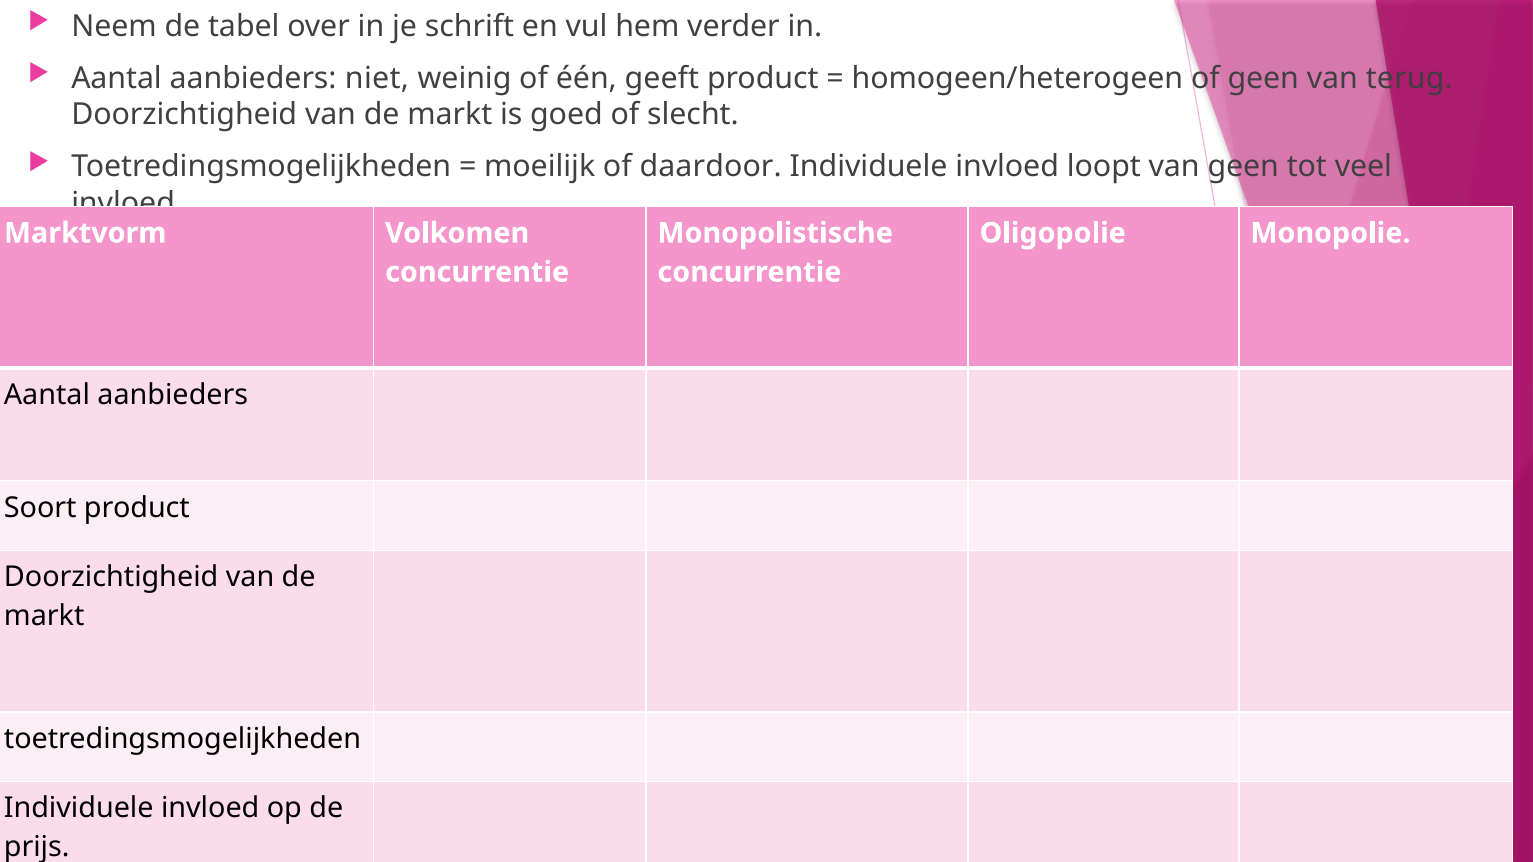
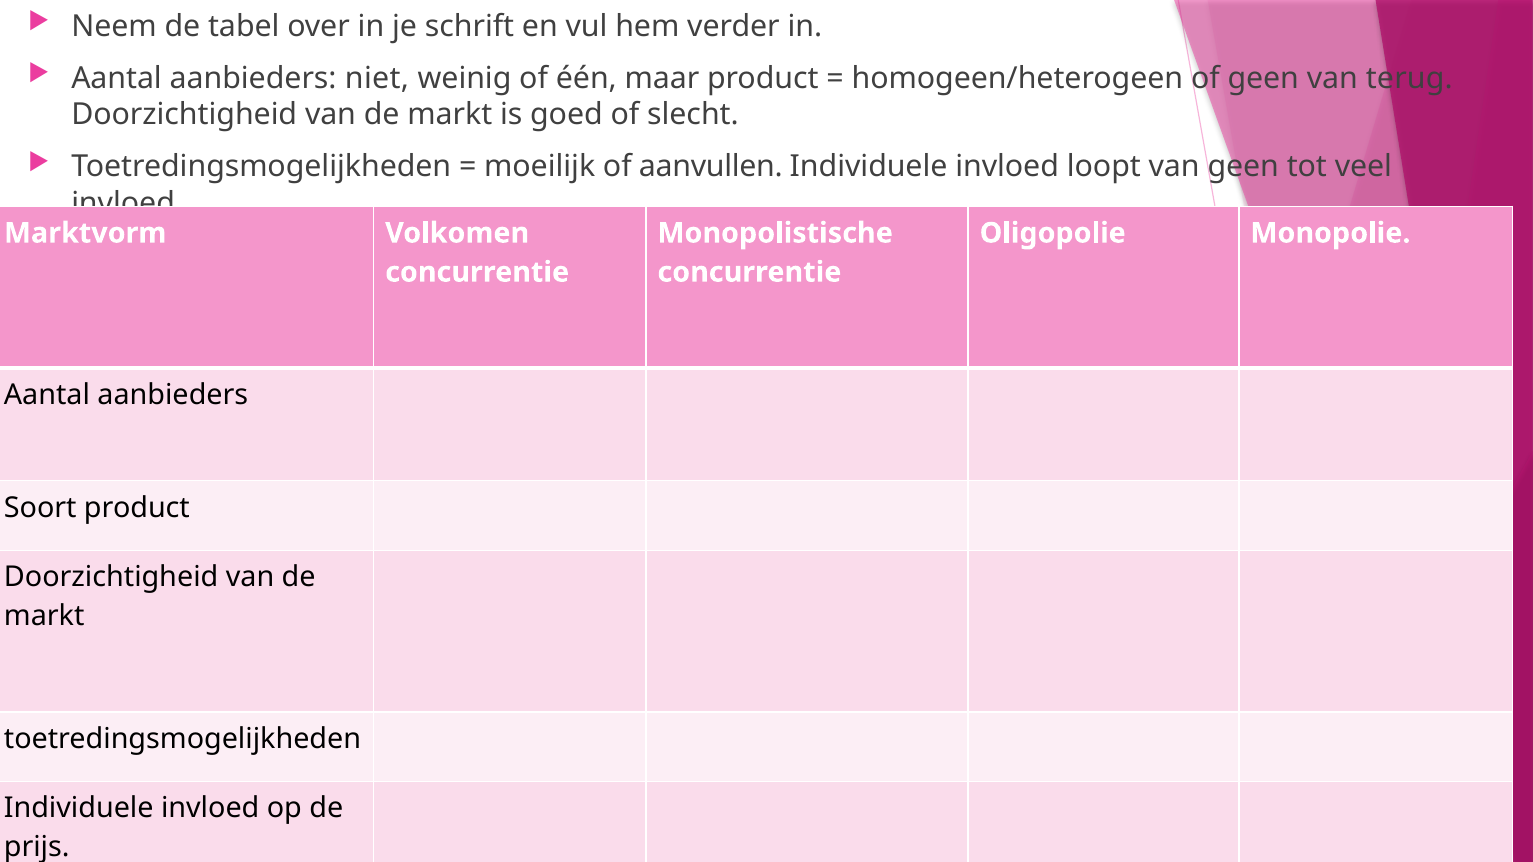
geeft: geeft -> maar
daardoor: daardoor -> aanvullen
